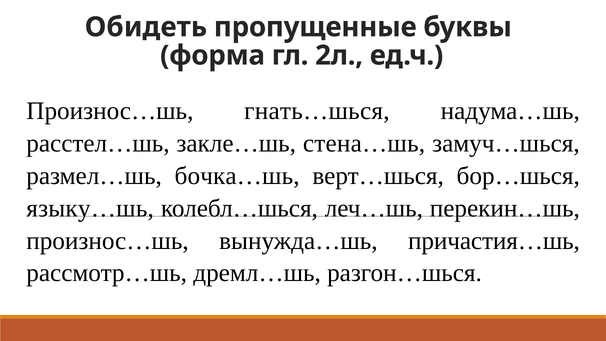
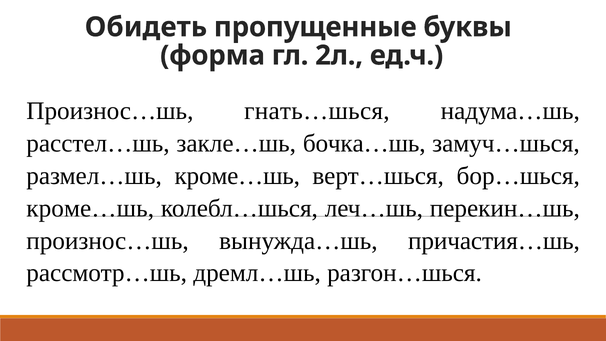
стена…шь: стена…шь -> бочка…шь
размел…шь бочка…шь: бочка…шь -> кроме…шь
языку…шь at (90, 208): языку…шь -> кроме…шь
